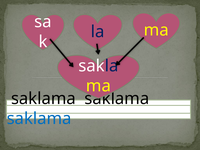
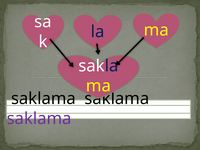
saklama at (39, 119) colour: blue -> purple
